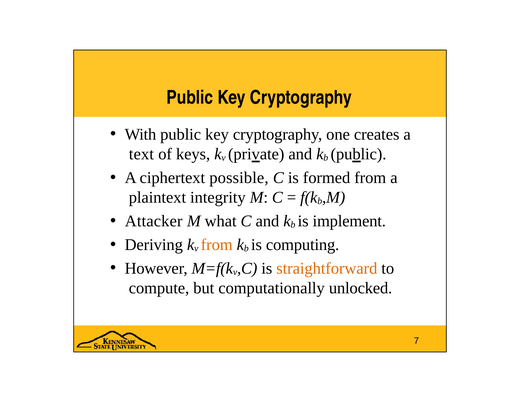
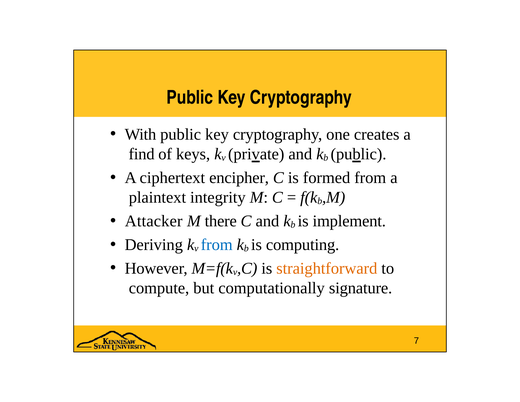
text: text -> find
possible: possible -> encipher
what: what -> there
from at (217, 245) colour: orange -> blue
unlocked: unlocked -> signature
